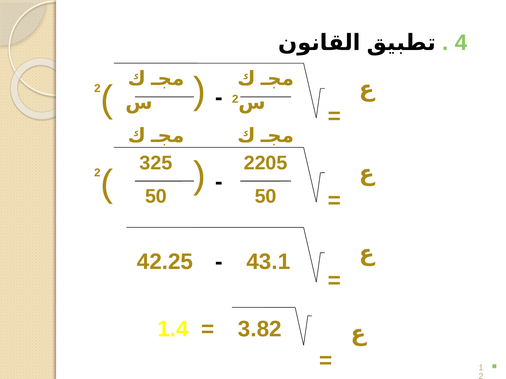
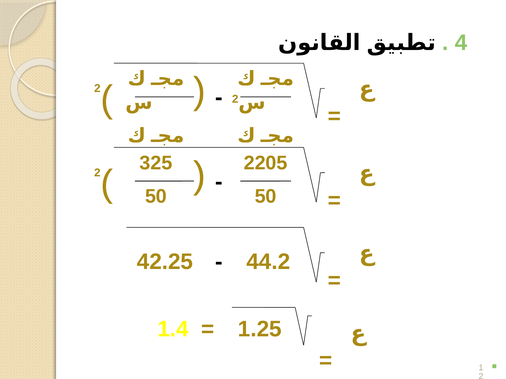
43.1: 43.1 -> 44.2
3.82: 3.82 -> 1.25
